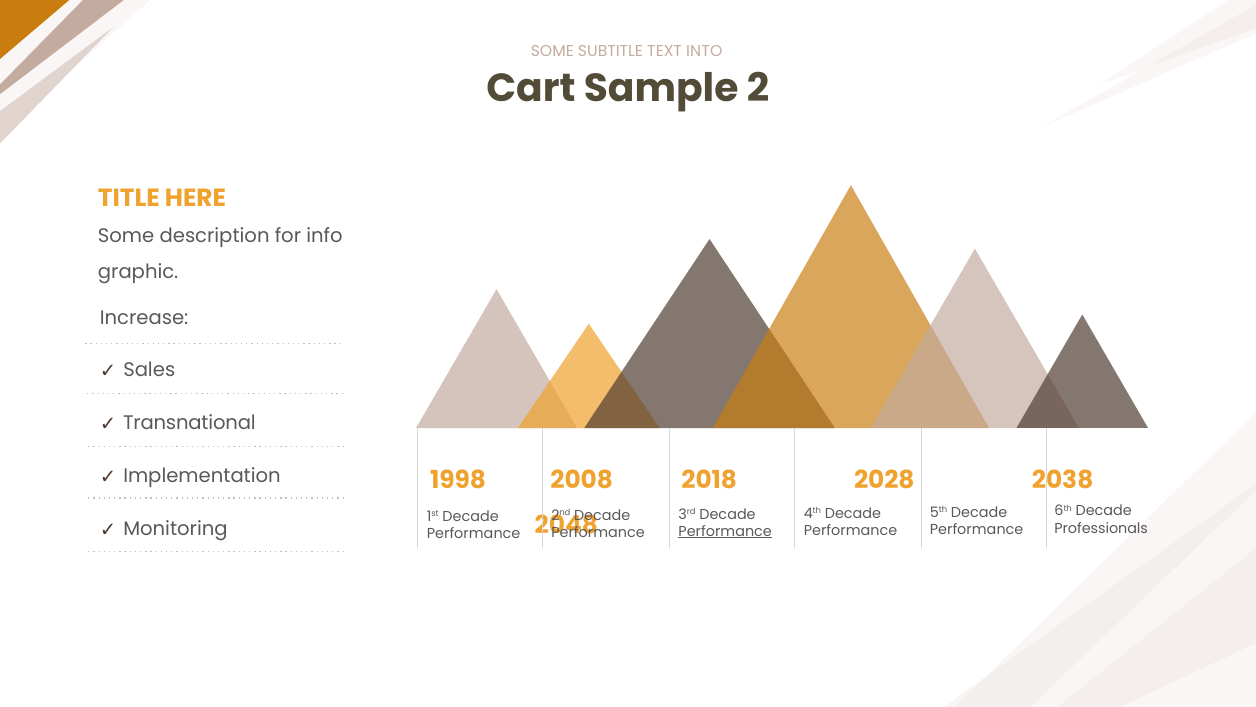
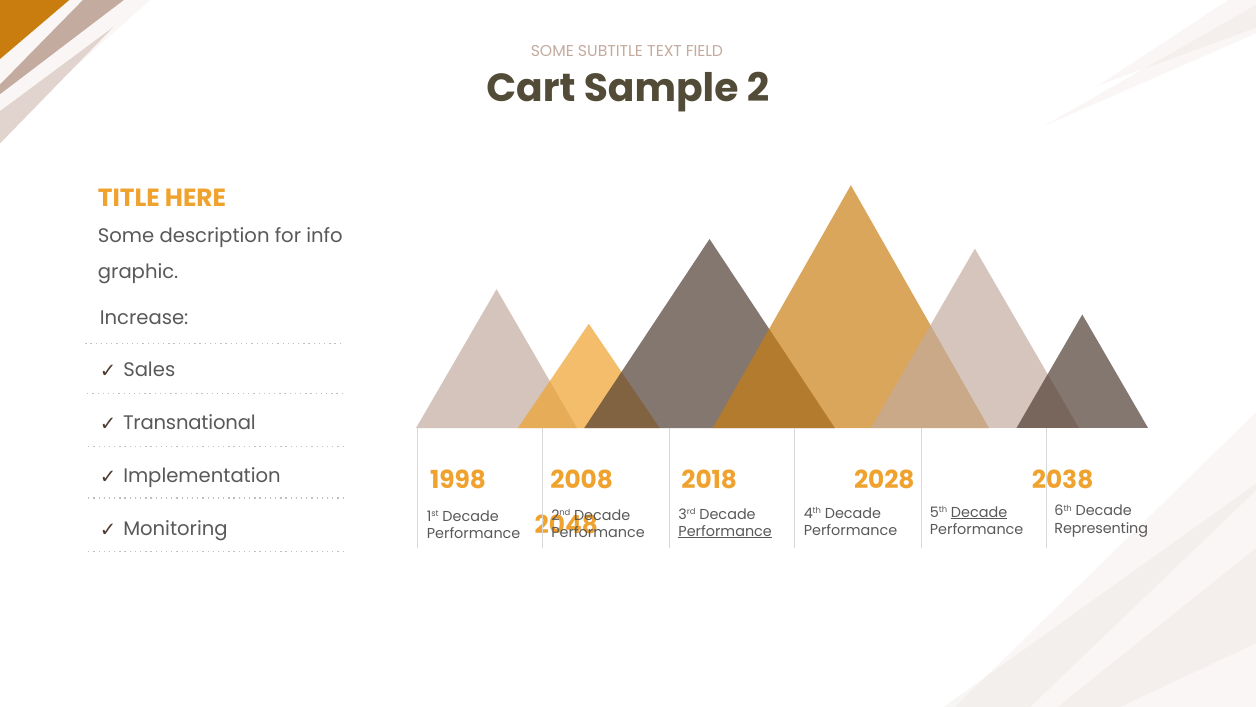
INTO: INTO -> FIELD
Decade at (979, 512) underline: none -> present
Professionals: Professionals -> Representing
